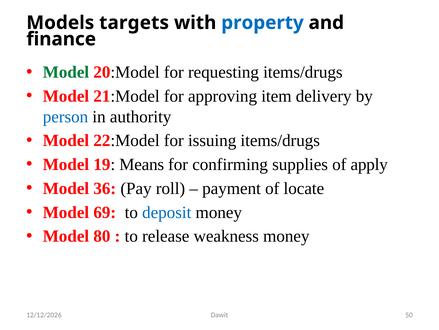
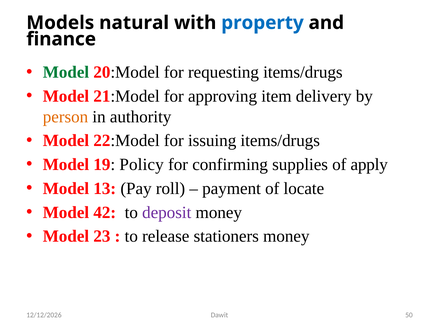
targets: targets -> natural
person colour: blue -> orange
Means: Means -> Policy
36: 36 -> 13
69: 69 -> 42
deposit colour: blue -> purple
80: 80 -> 23
weakness: weakness -> stationers
